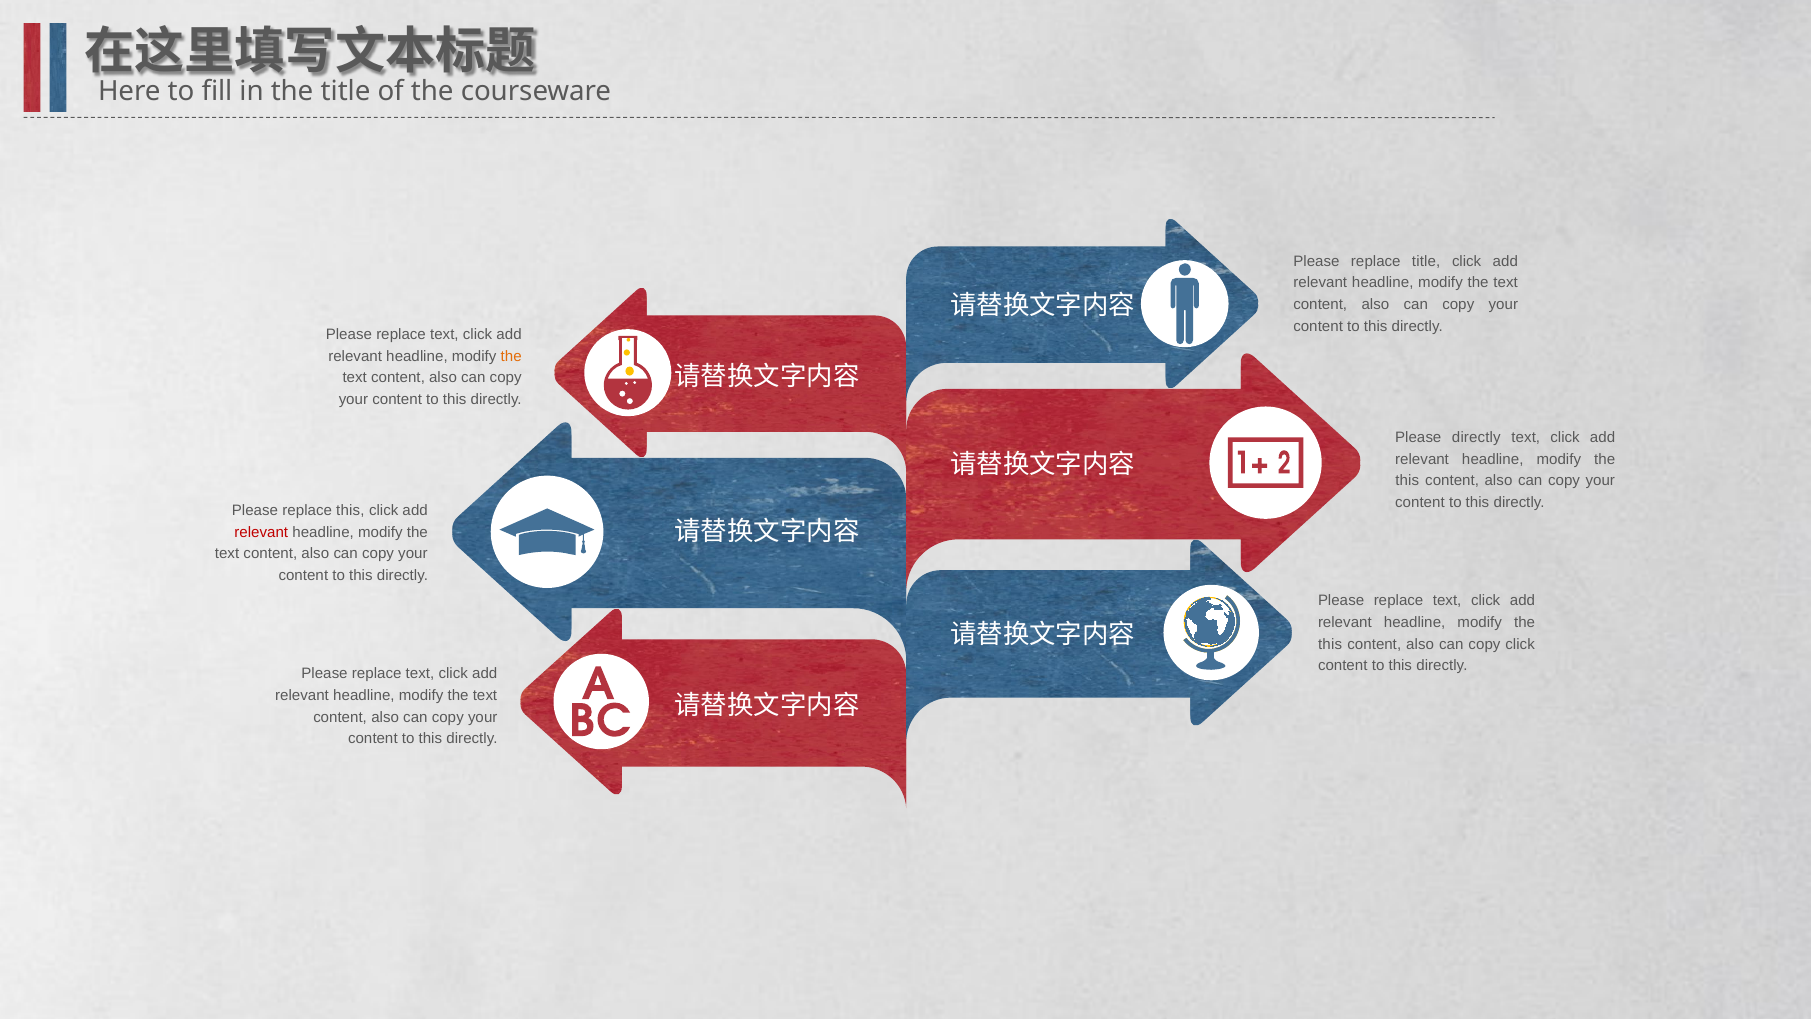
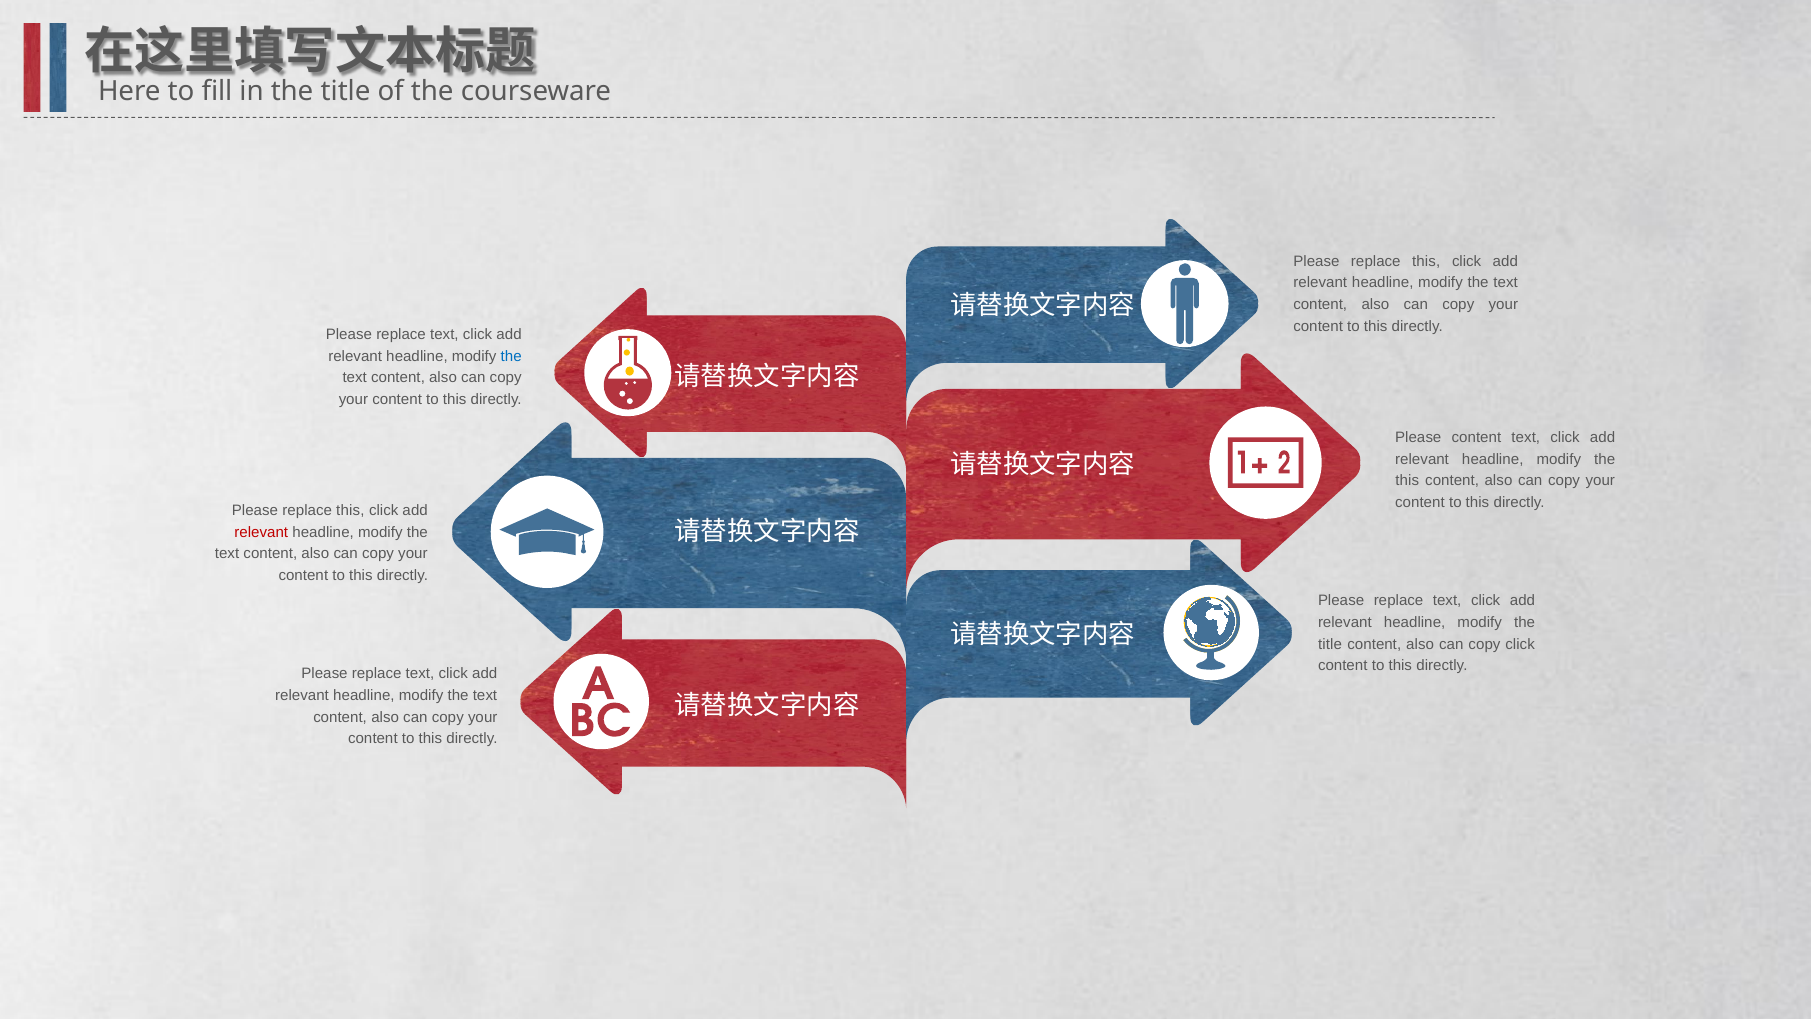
title at (1426, 261): title -> this
the at (511, 356) colour: orange -> blue
Please directly: directly -> content
this at (1330, 644): this -> title
